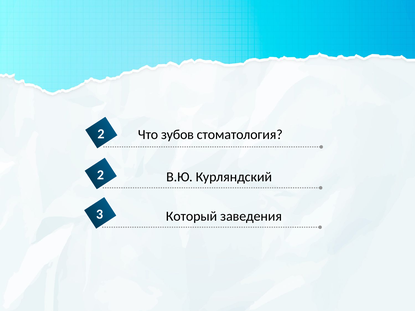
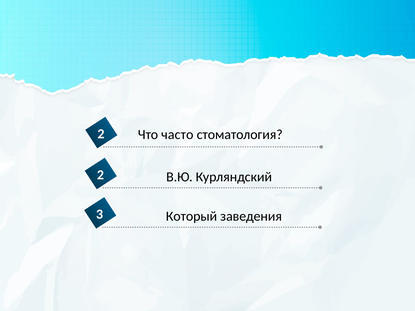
зубов: зубов -> часто
